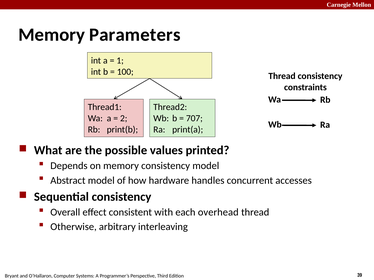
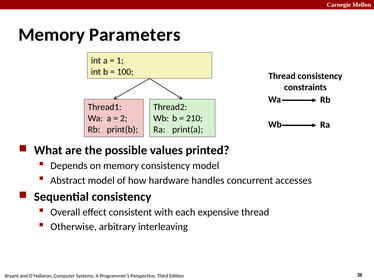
707: 707 -> 210
overhead: overhead -> expensive
